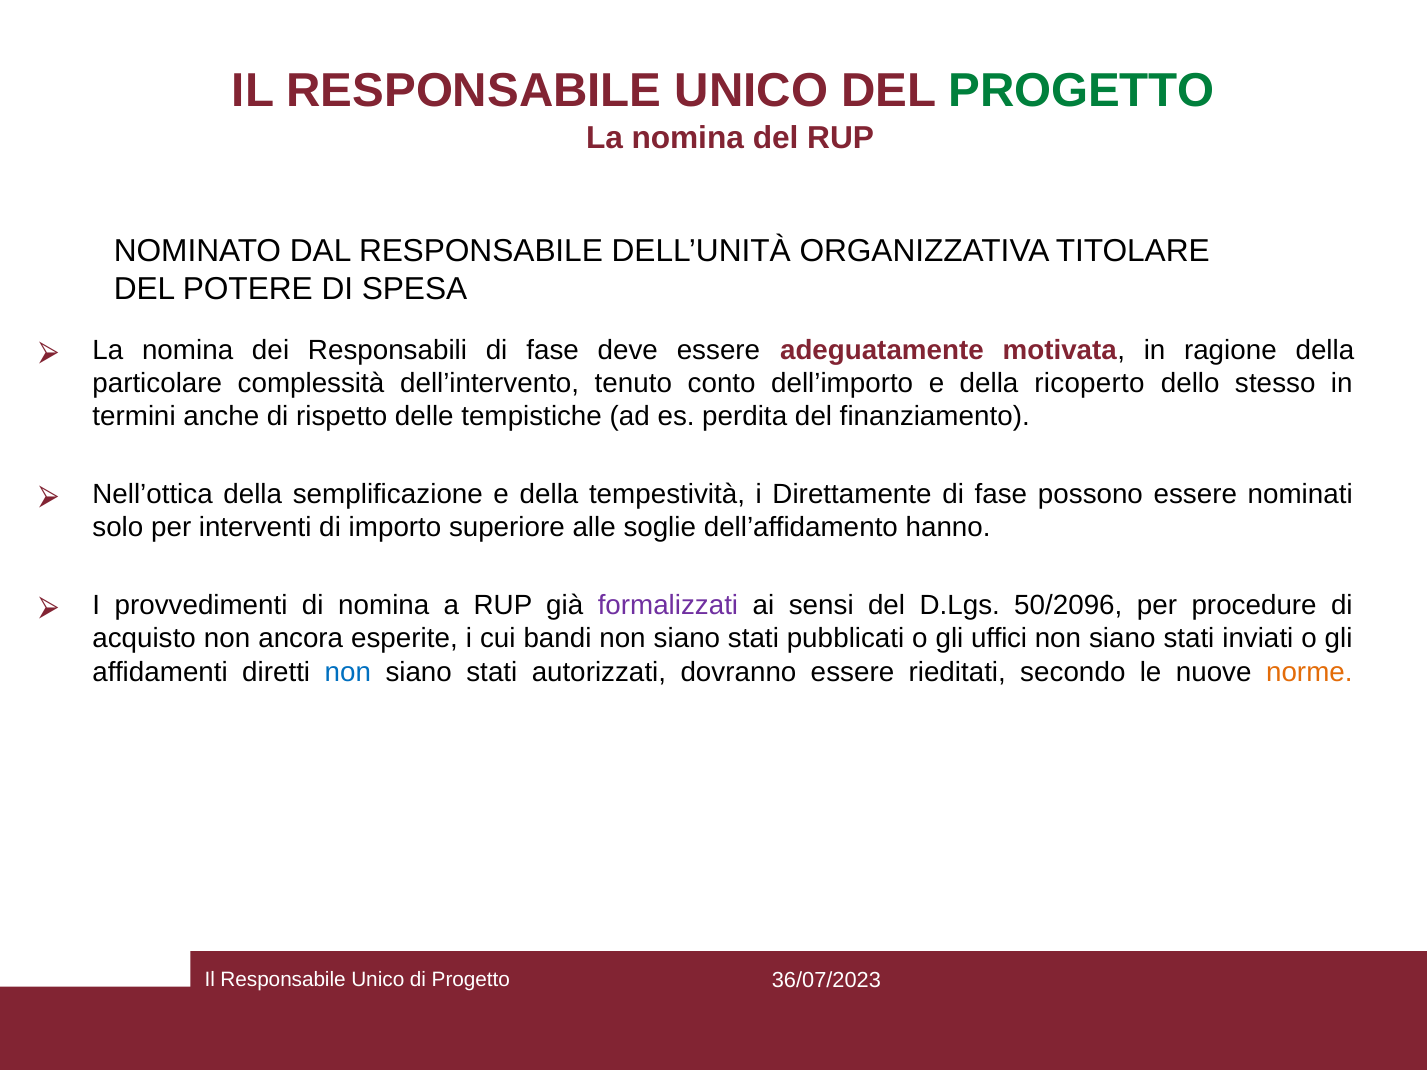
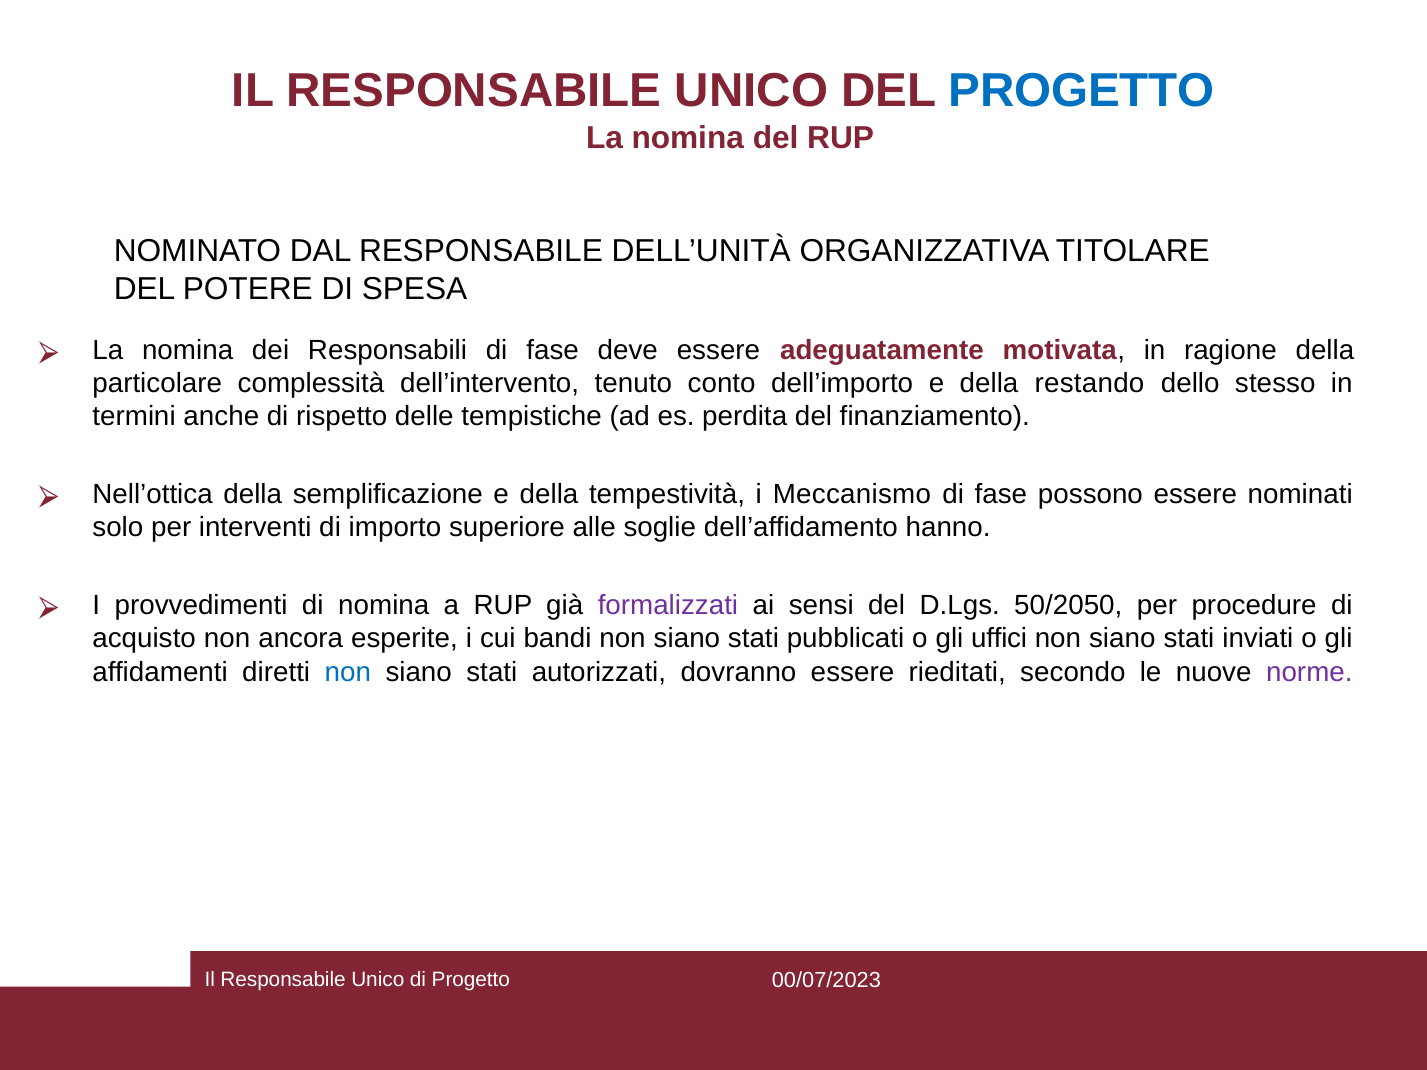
PROGETTO at (1082, 91) colour: green -> blue
ricoperto: ricoperto -> restando
Direttamente: Direttamente -> Meccanismo
50/2096: 50/2096 -> 50/2050
norme colour: orange -> purple
36/07/2023: 36/07/2023 -> 00/07/2023
